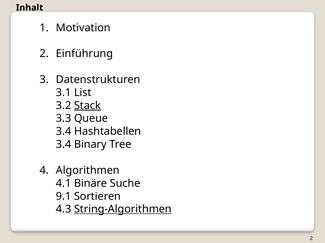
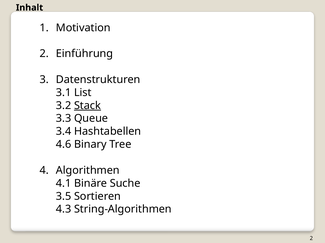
3.4 at (64, 145): 3.4 -> 4.6
9.1: 9.1 -> 3.5
String-Algorithmen underline: present -> none
